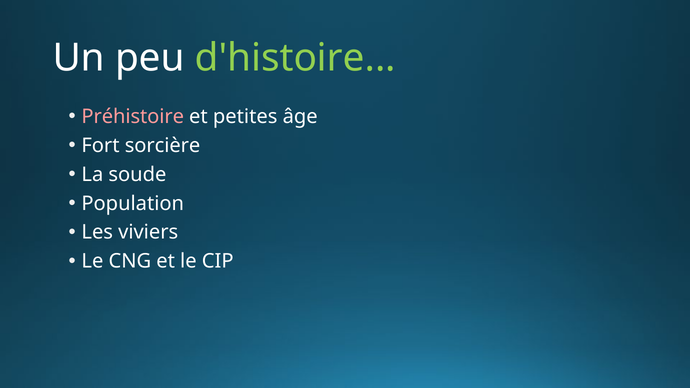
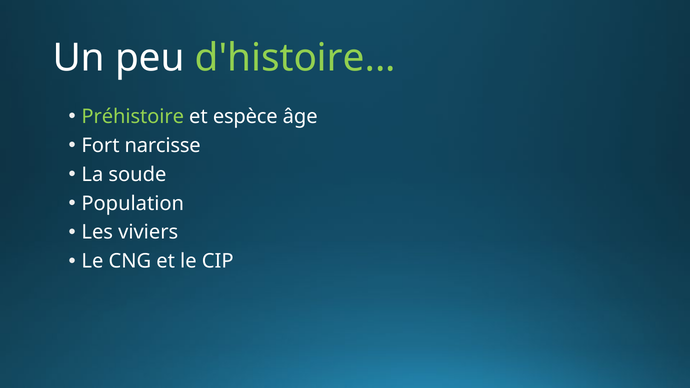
Préhistoire colour: pink -> light green
petites: petites -> espèce
sorcière: sorcière -> narcisse
